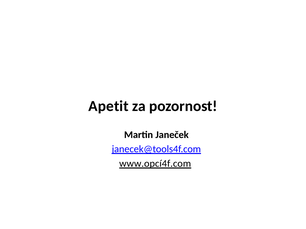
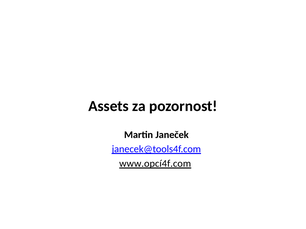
Apetit: Apetit -> Assets
